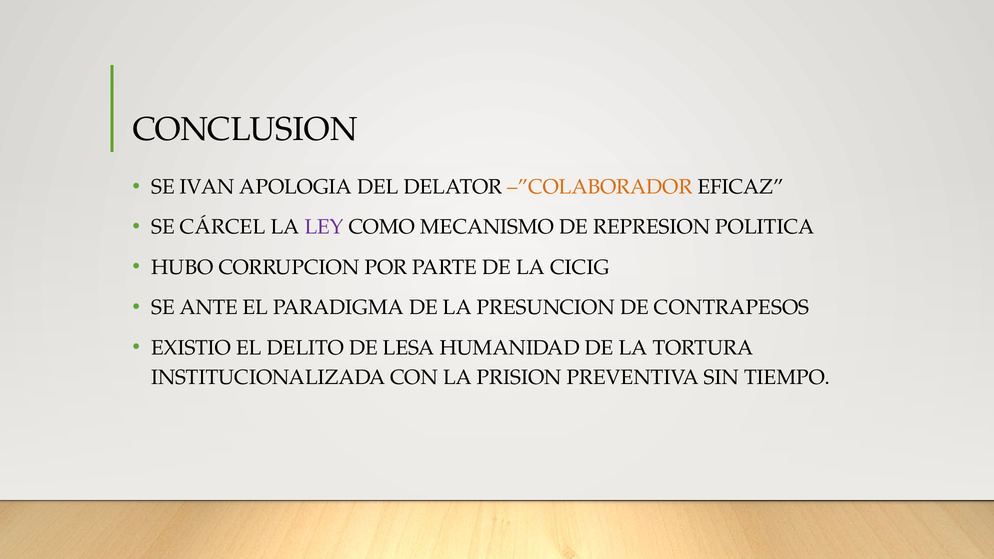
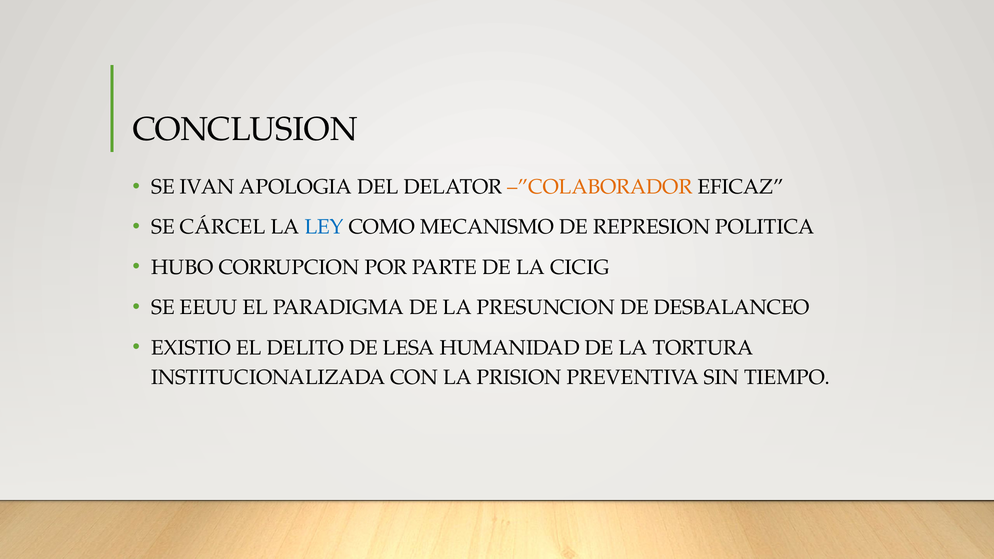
LEY colour: purple -> blue
ANTE: ANTE -> EEUU
CONTRAPESOS: CONTRAPESOS -> DESBALANCEO
